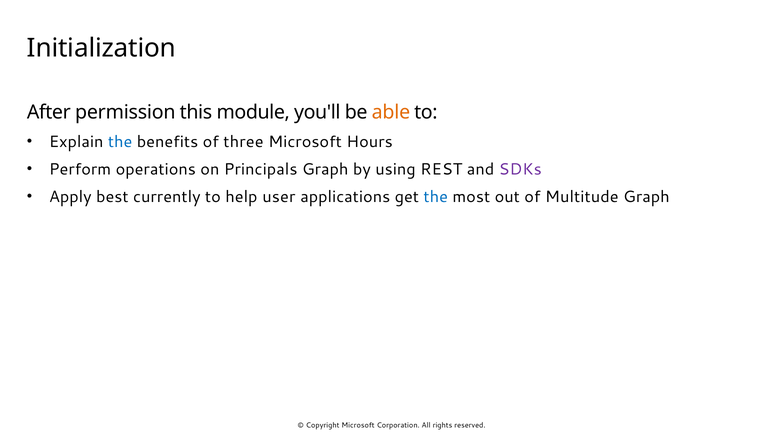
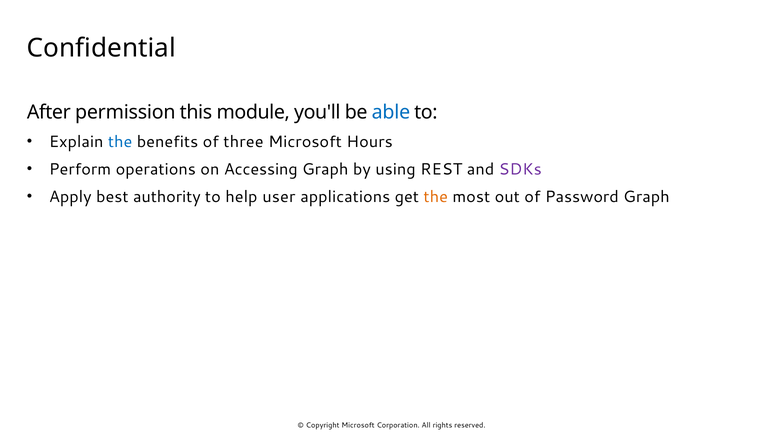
Initialization: Initialization -> Confidential
able colour: orange -> blue
Principals: Principals -> Accessing
currently: currently -> authority
the at (436, 197) colour: blue -> orange
Multitude: Multitude -> Password
